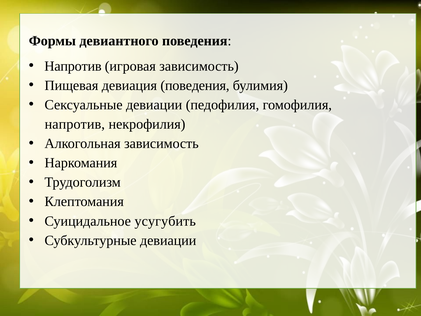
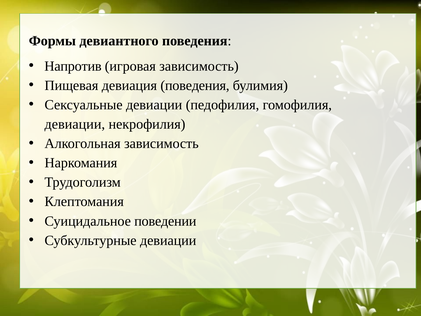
напротив at (75, 124): напротив -> девиации
усугубить: усугубить -> поведении
